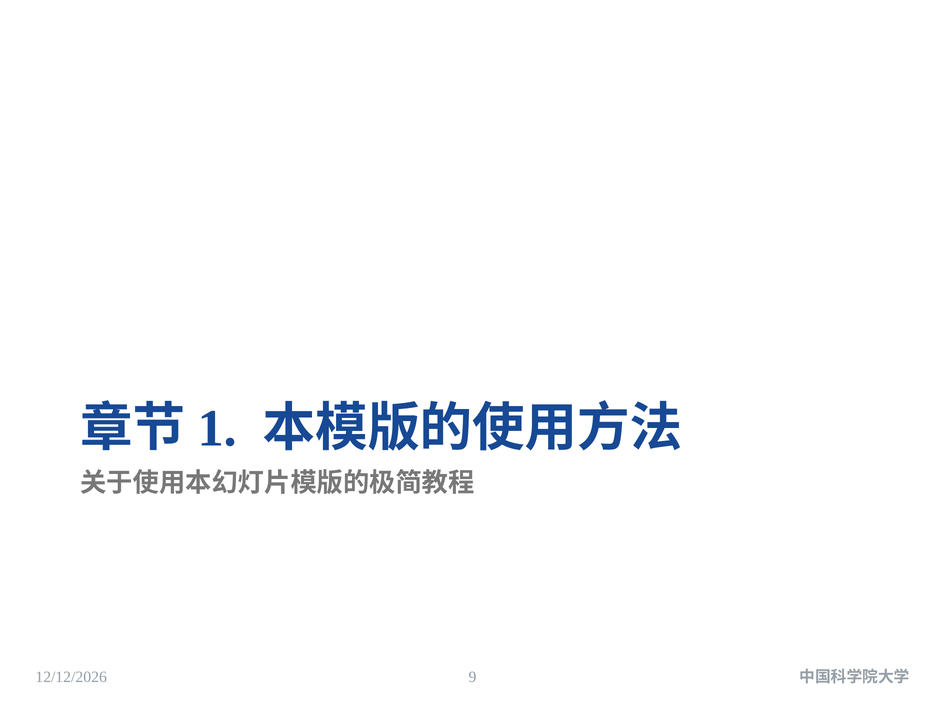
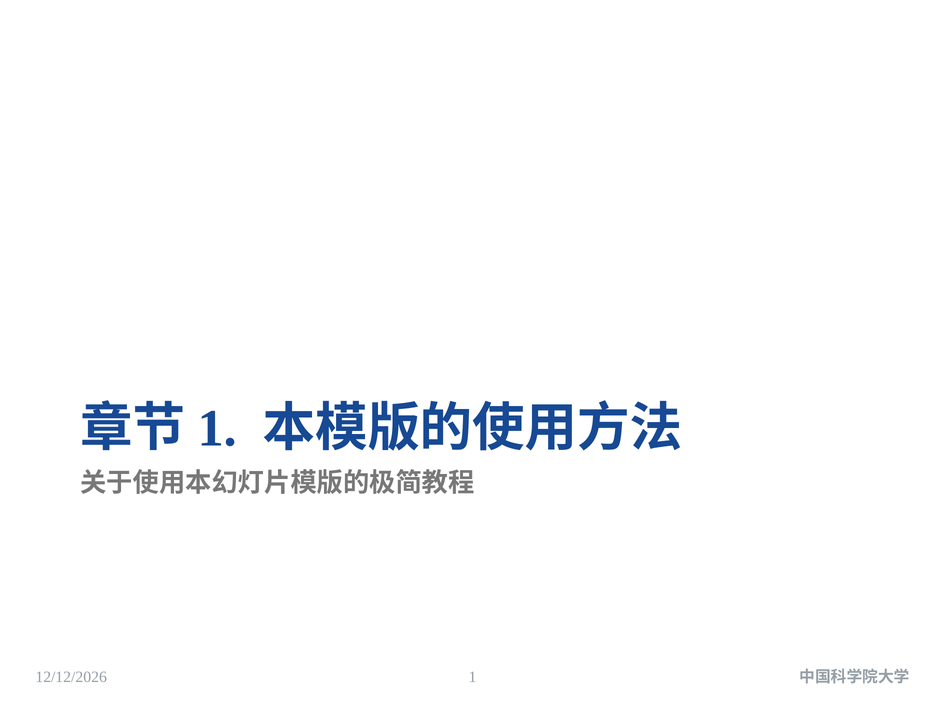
9 at (472, 677): 9 -> 1
